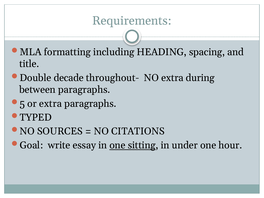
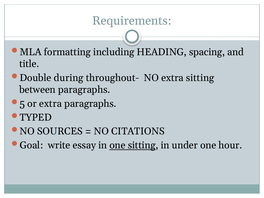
decade: decade -> during
extra during: during -> sitting
